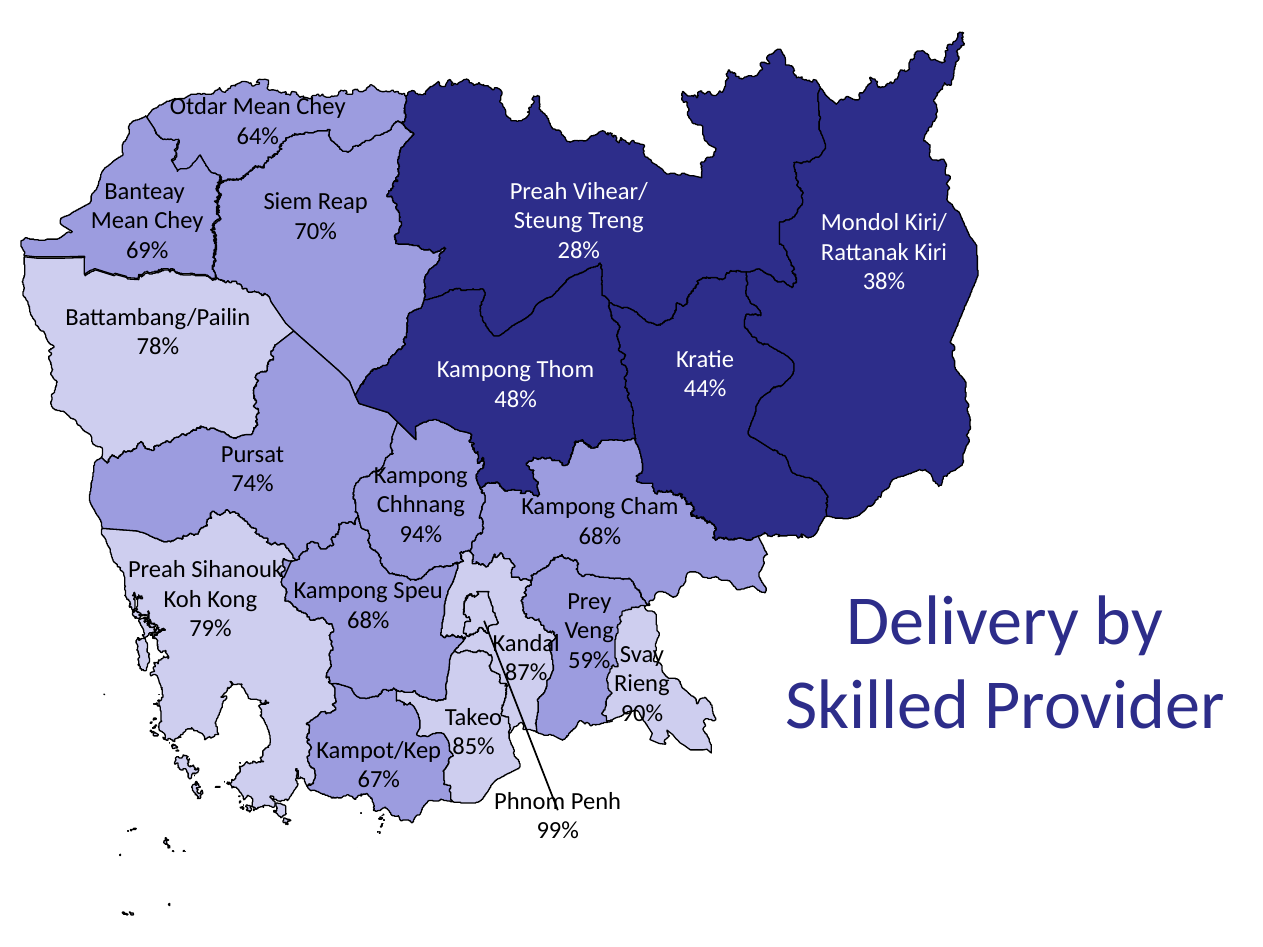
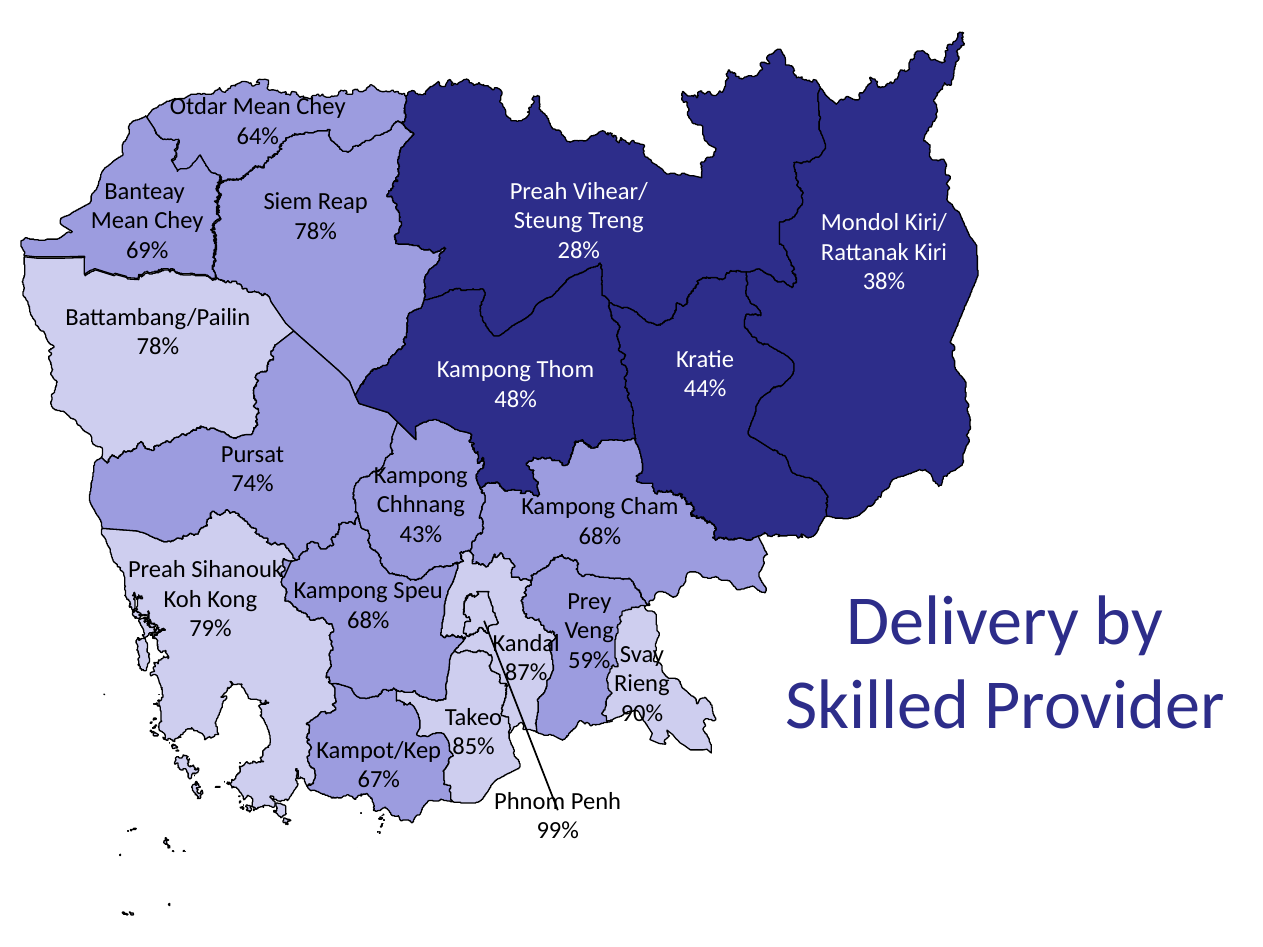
70% at (316, 231): 70% -> 78%
94%: 94% -> 43%
